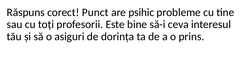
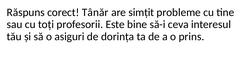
Punct: Punct -> Tânăr
psihic: psihic -> simțit
